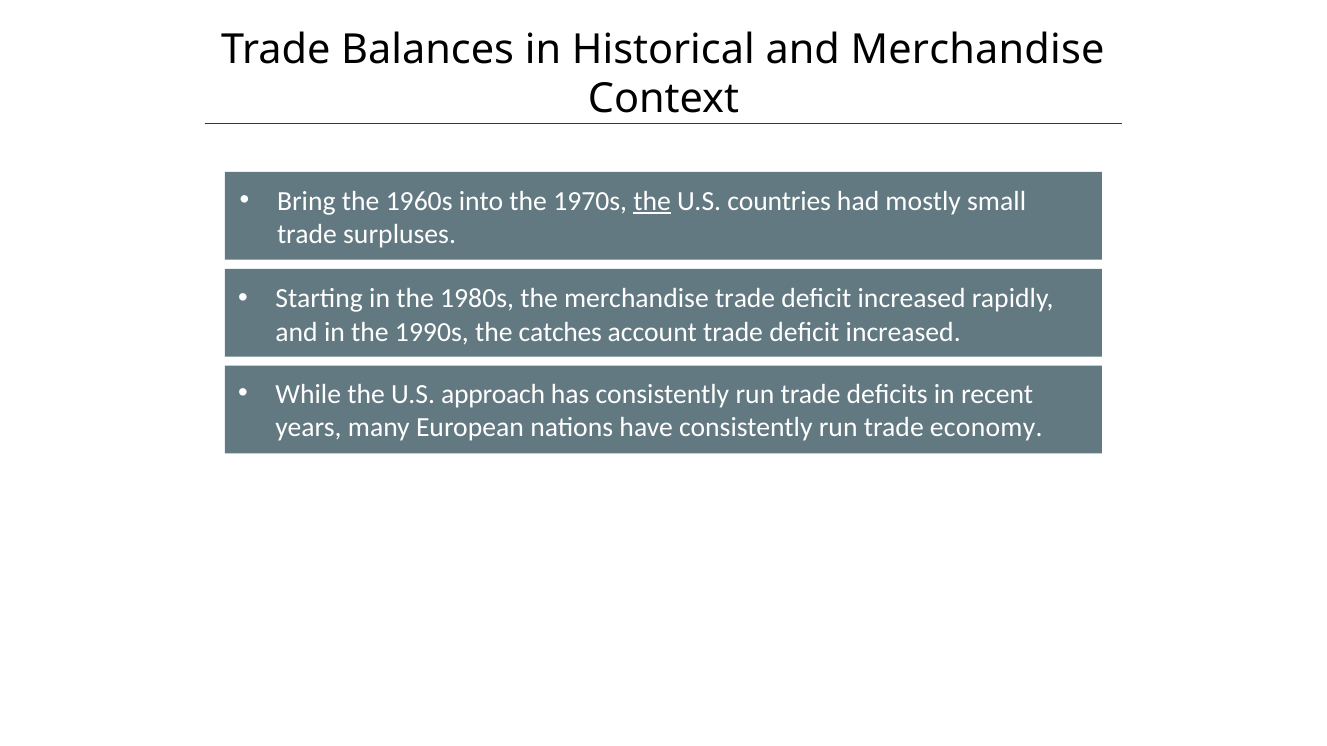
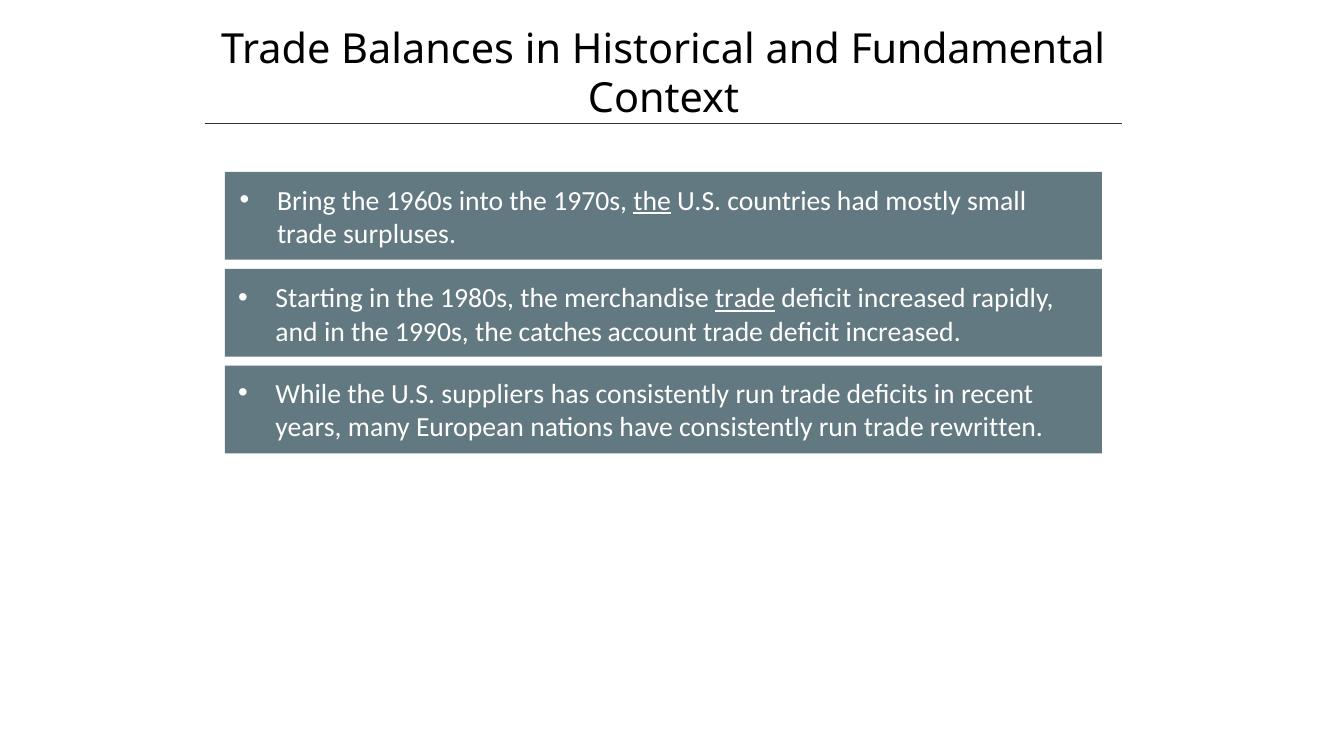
and Merchandise: Merchandise -> Fundamental
trade at (745, 299) underline: none -> present
approach: approach -> suppliers
economy: economy -> rewritten
